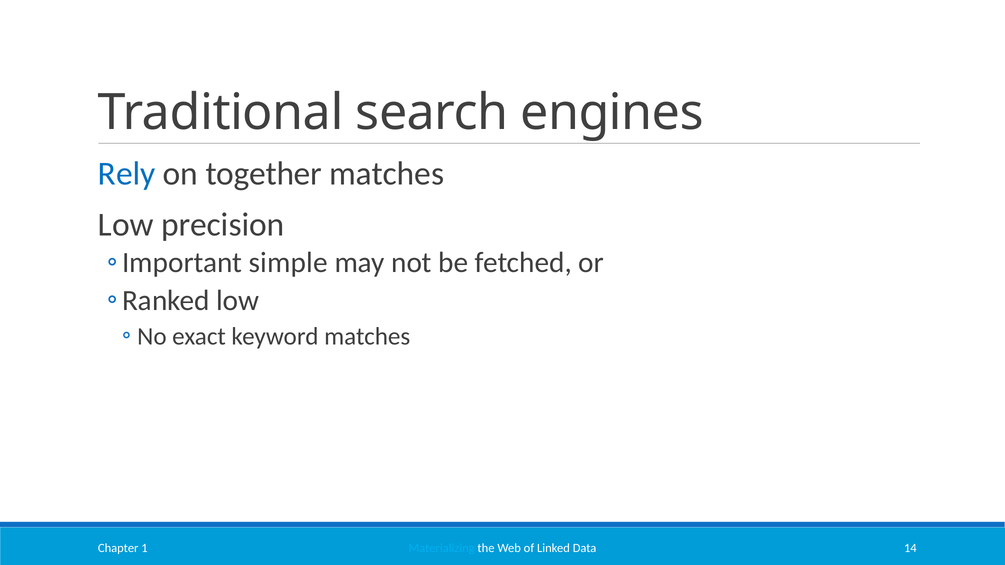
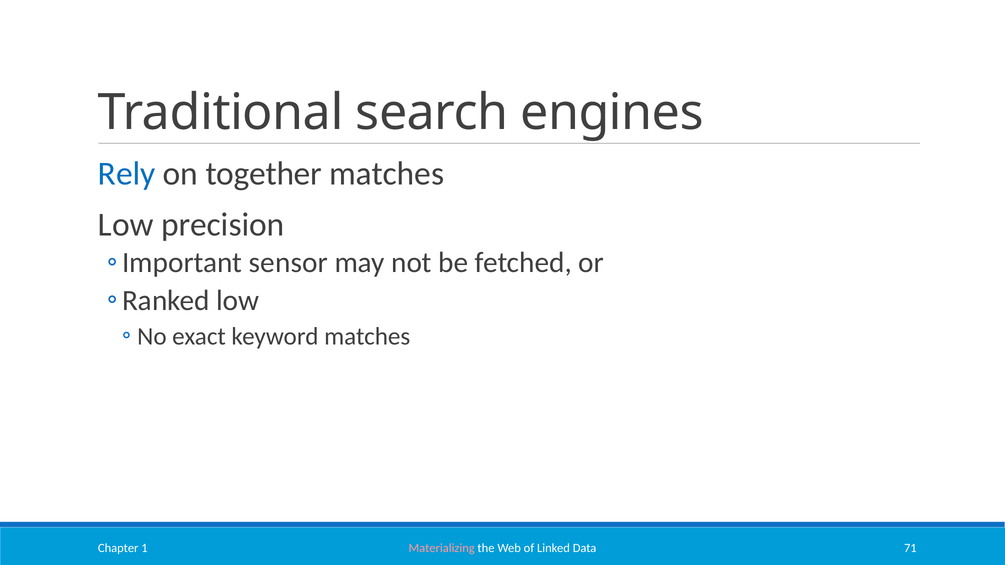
simple: simple -> sensor
Materializing colour: light blue -> pink
14: 14 -> 71
